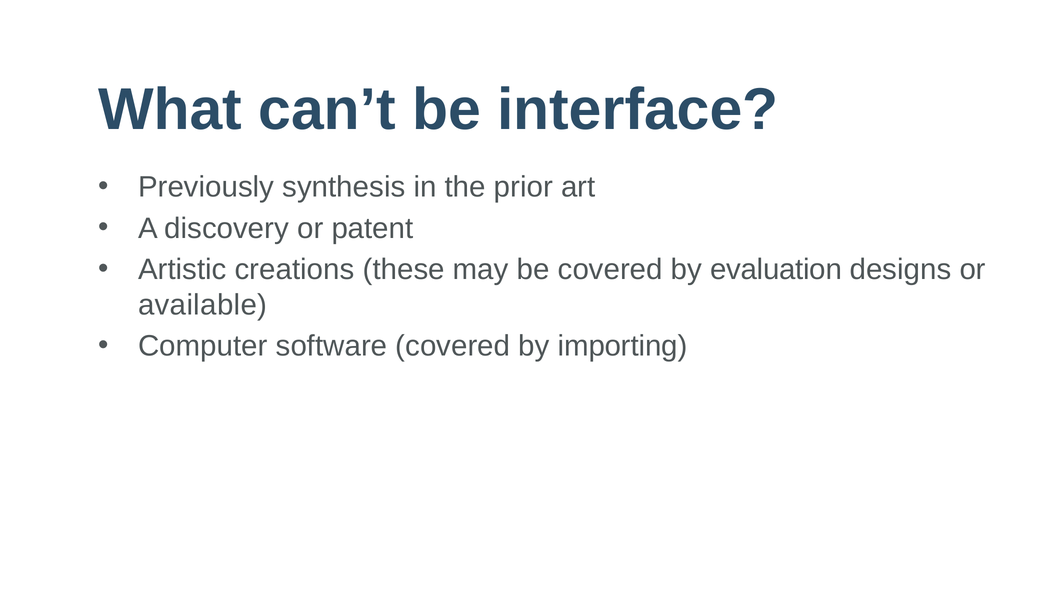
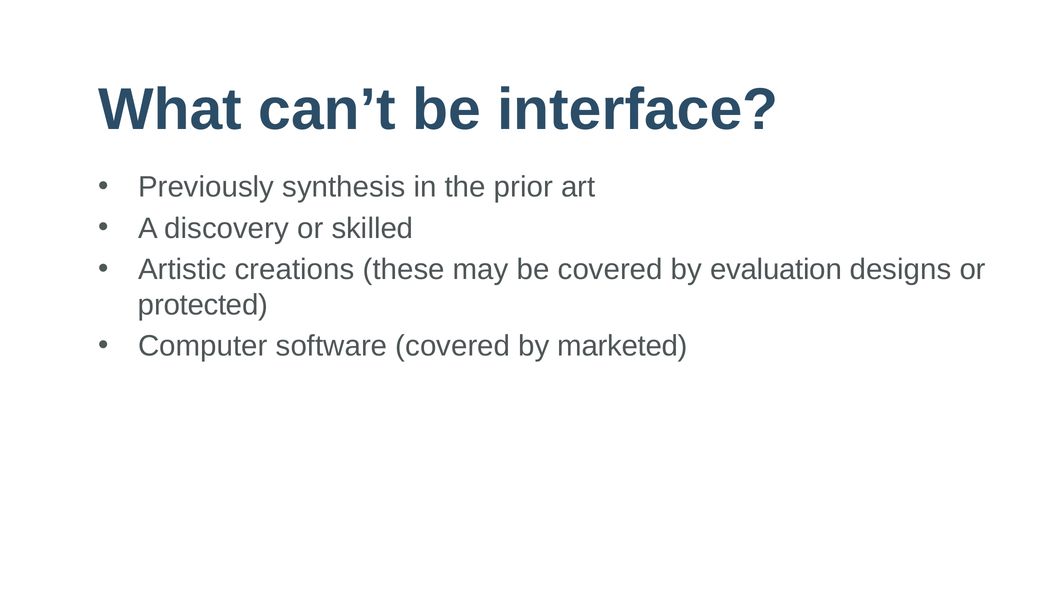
patent: patent -> skilled
available: available -> protected
importing: importing -> marketed
